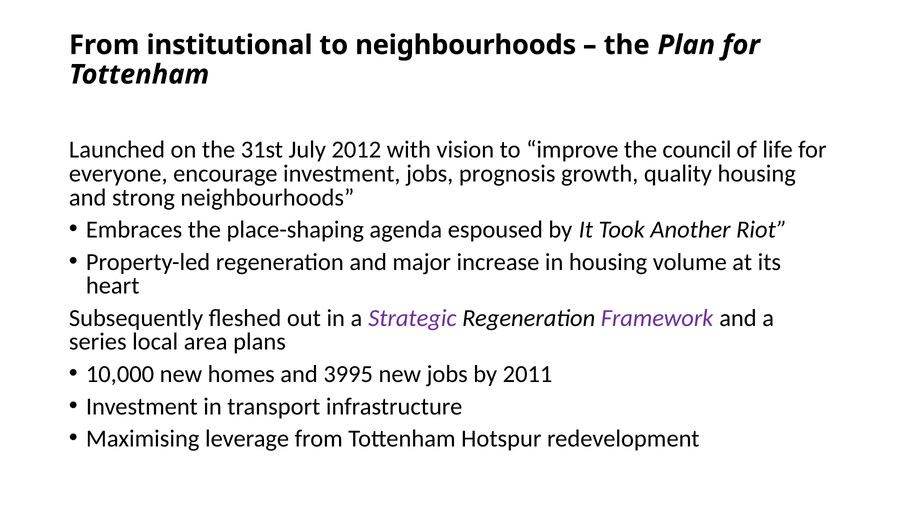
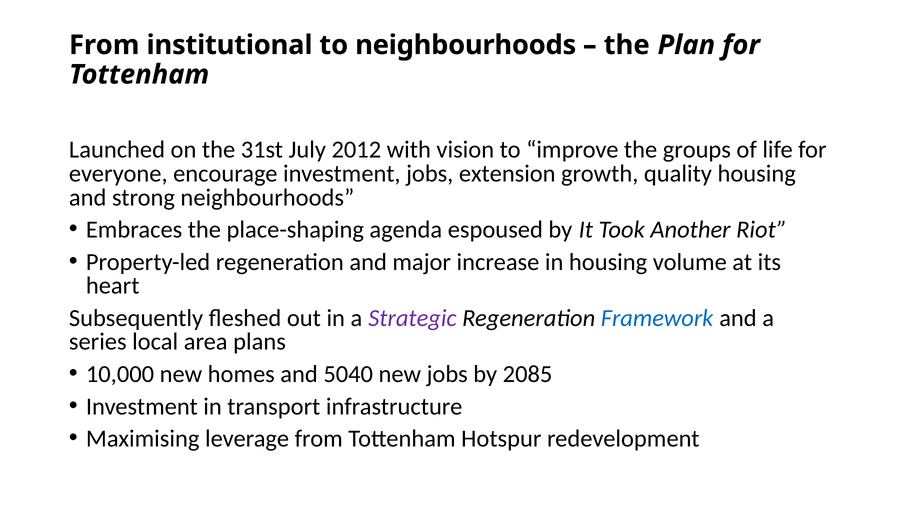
council: council -> groups
prognosis: prognosis -> extension
Framework colour: purple -> blue
3995: 3995 -> 5040
2011: 2011 -> 2085
